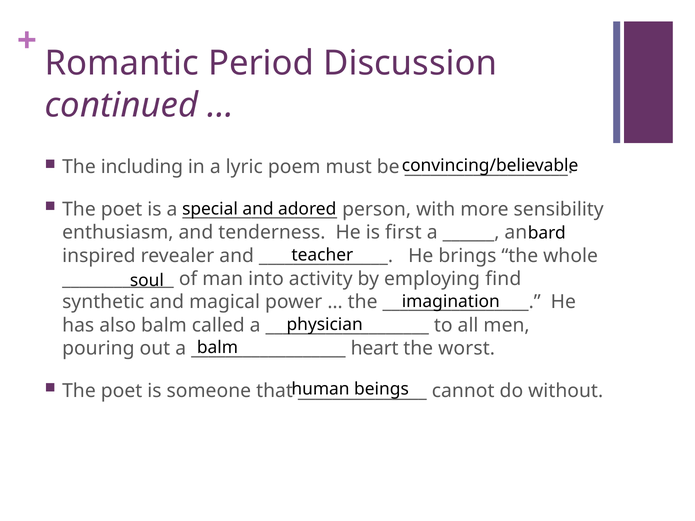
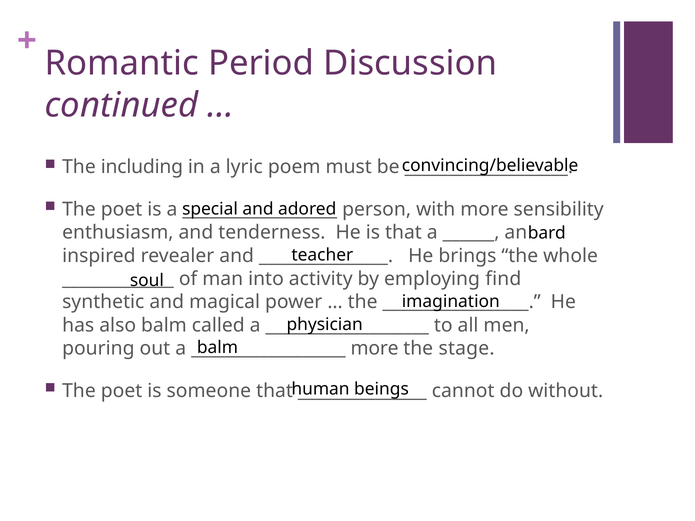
is first: first -> that
heart at (375, 349): heart -> more
worst: worst -> stage
